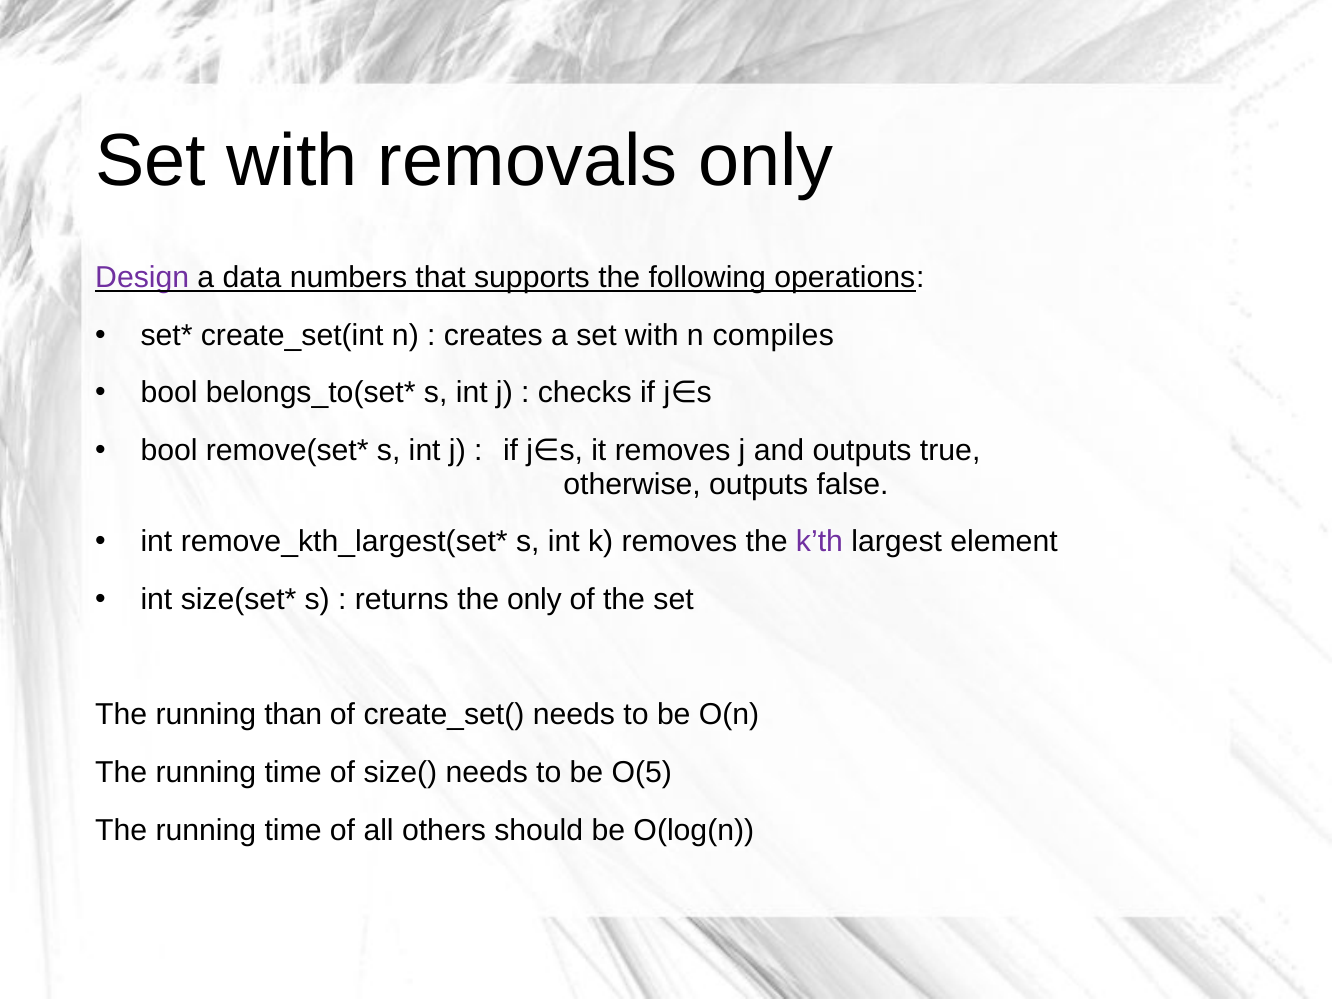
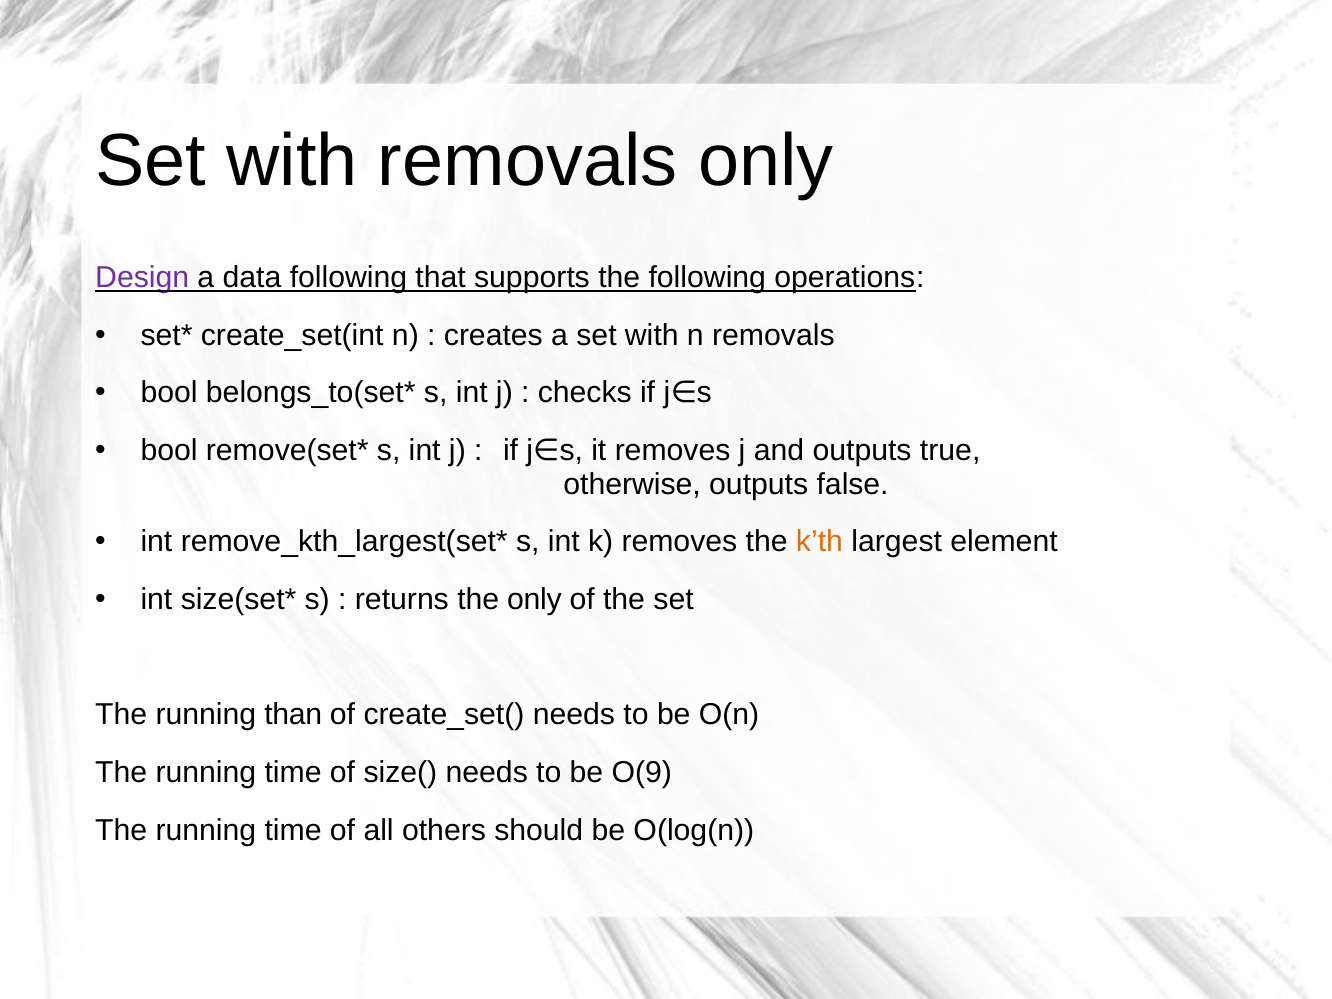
data numbers: numbers -> following
n compiles: compiles -> removals
k’th colour: purple -> orange
O(5: O(5 -> O(9
